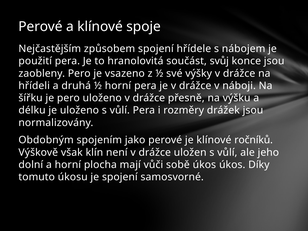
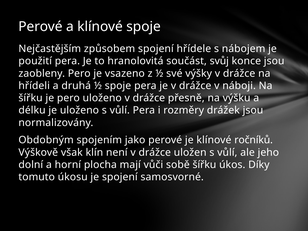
½ horní: horní -> spoje
sobě úkos: úkos -> šířku
